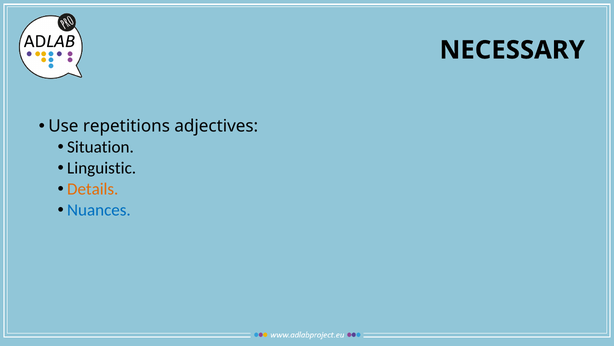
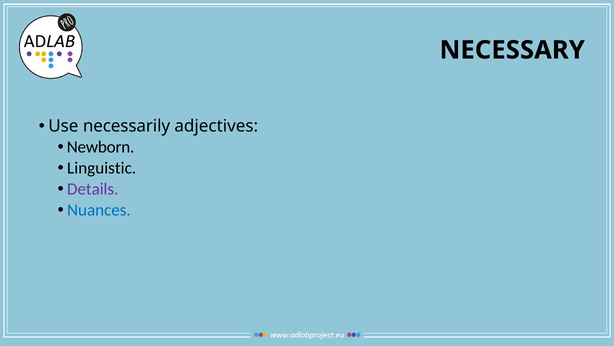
repetitions: repetitions -> necessarily
Situation: Situation -> Newborn
Details colour: orange -> purple
